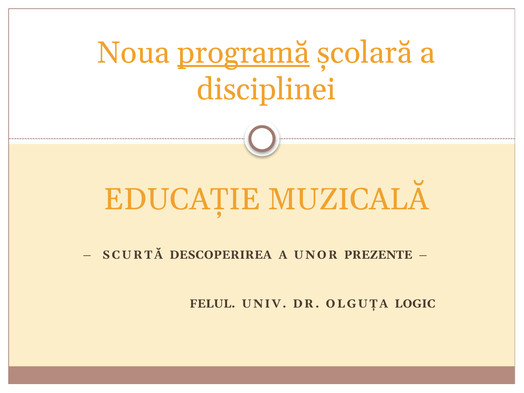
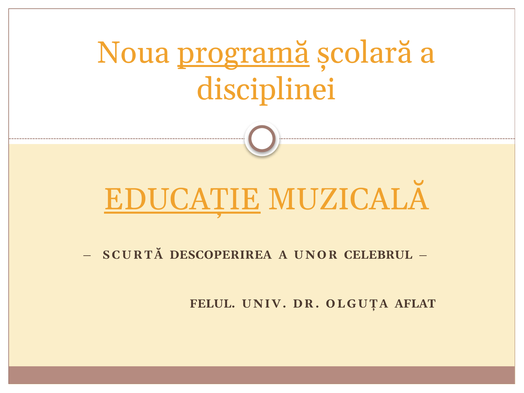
EDUCAȚIE underline: none -> present
PREZENTE: PREZENTE -> CELEBRUL
LOGIC: LOGIC -> AFLAT
